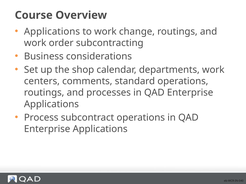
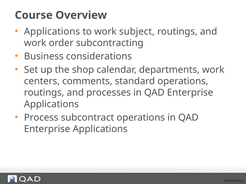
change: change -> subject
